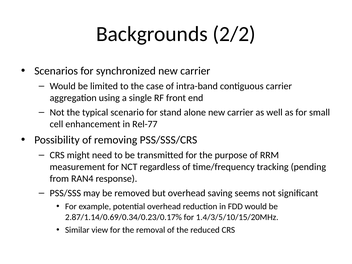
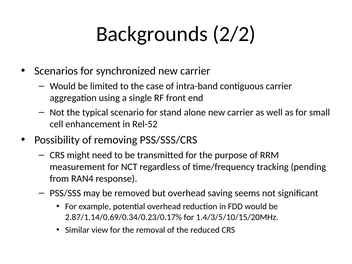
Rel-77: Rel-77 -> Rel-52
